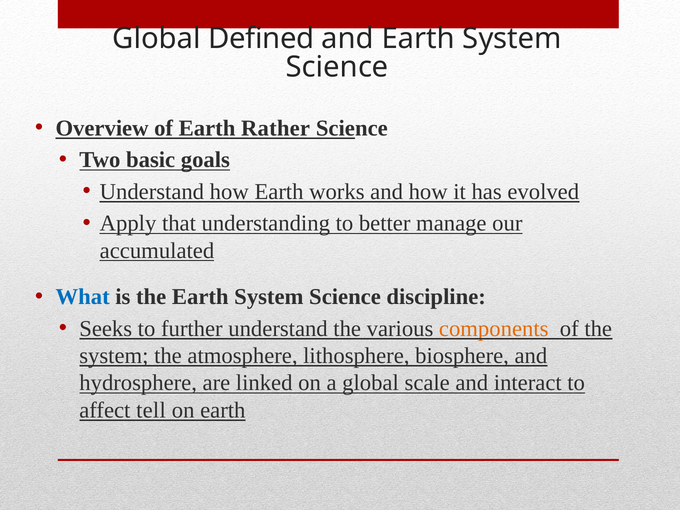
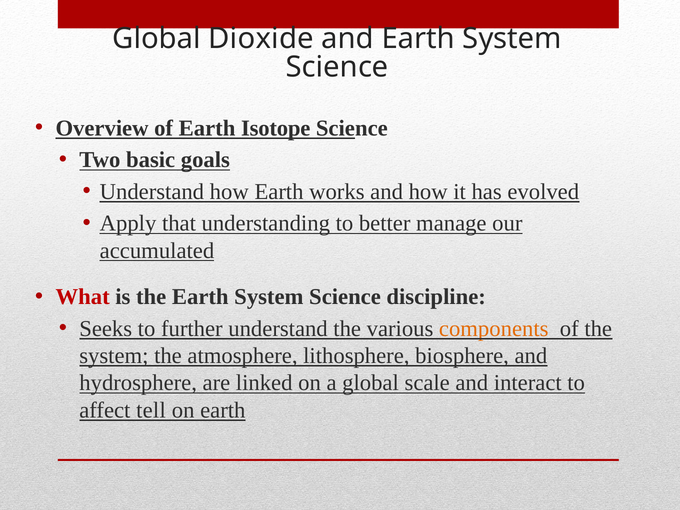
Defined: Defined -> Dioxide
Rather: Rather -> Isotope
What colour: blue -> red
